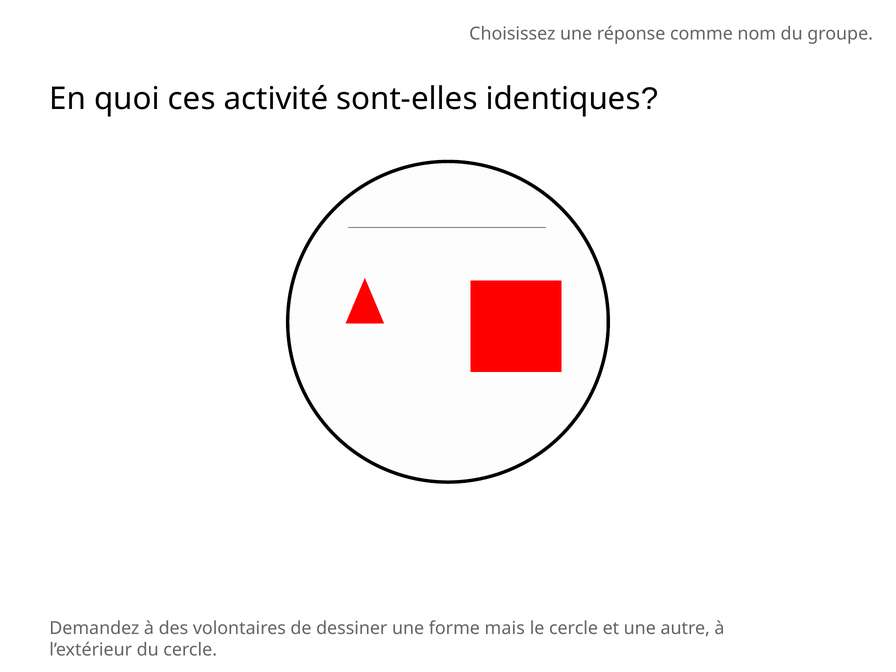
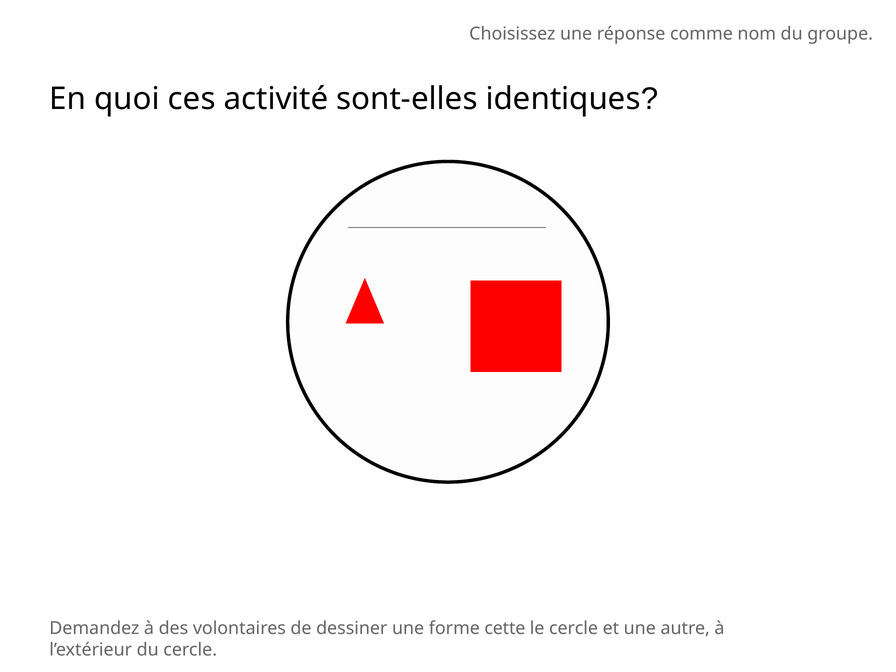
mais: mais -> cette
